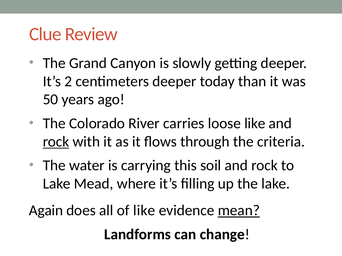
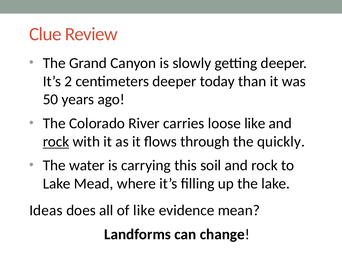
criteria: criteria -> quickly
Again: Again -> Ideas
mean underline: present -> none
